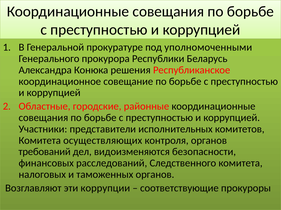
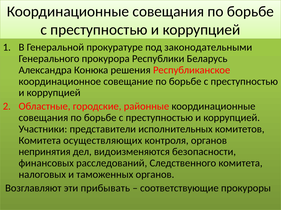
уполномоченными: уполномоченными -> законодательными
требований: требований -> непринятия
коррупции: коррупции -> прибывать
